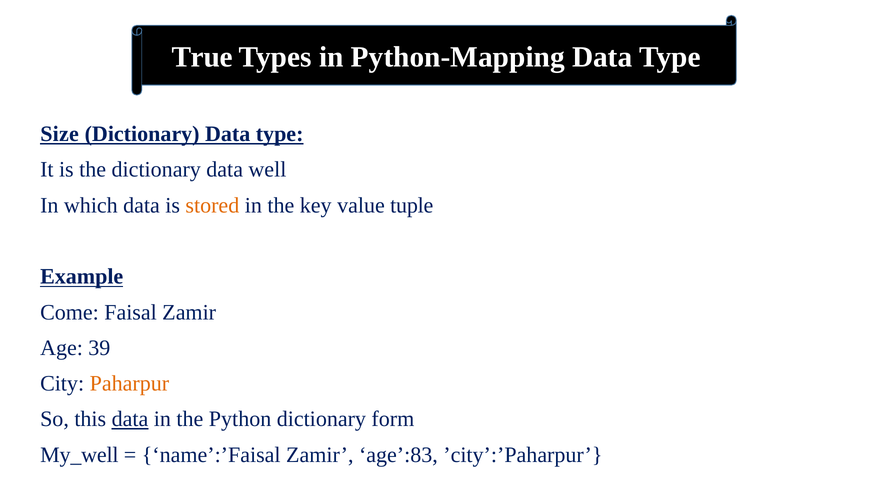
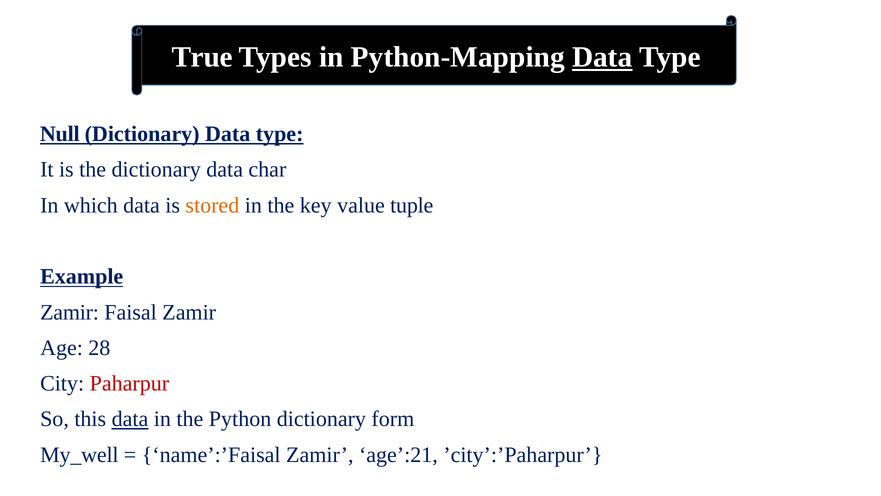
Data at (602, 57) underline: none -> present
Size: Size -> Null
well: well -> char
Come at (69, 312): Come -> Zamir
39: 39 -> 28
Paharpur colour: orange -> red
age’:83: age’:83 -> age’:21
